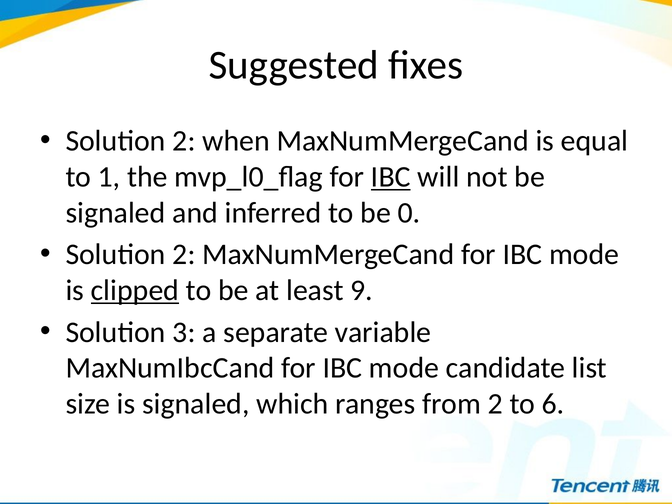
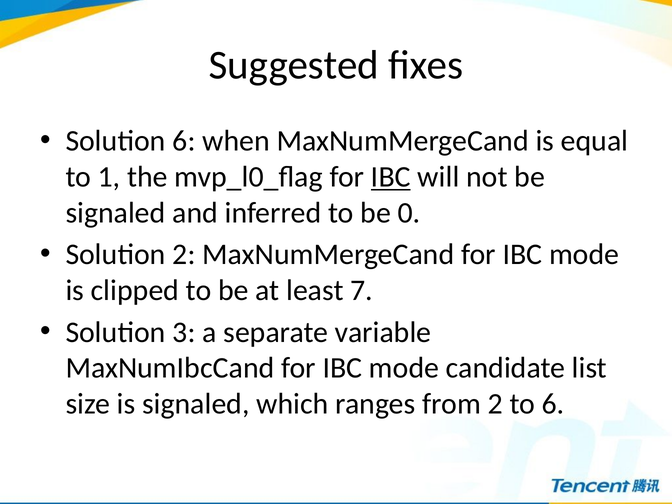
2 at (184, 141): 2 -> 6
clipped underline: present -> none
9: 9 -> 7
